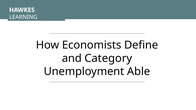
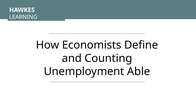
Category: Category -> Counting
